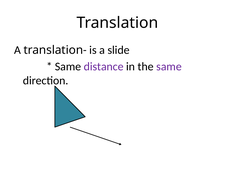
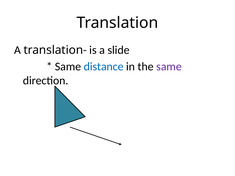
distance colour: purple -> blue
